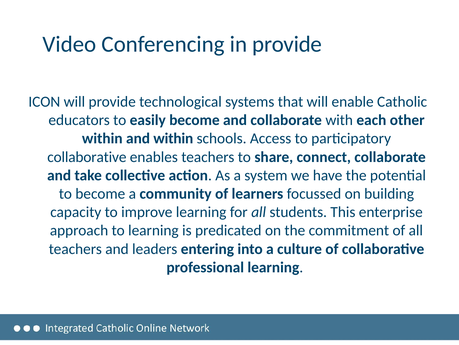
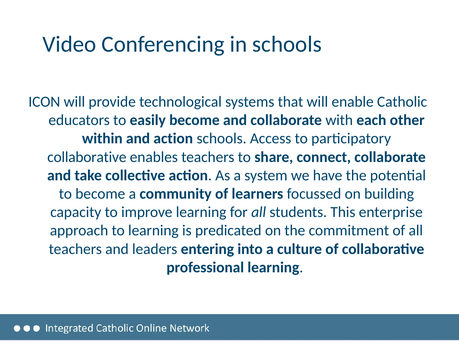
in provide: provide -> schools
and within: within -> action
